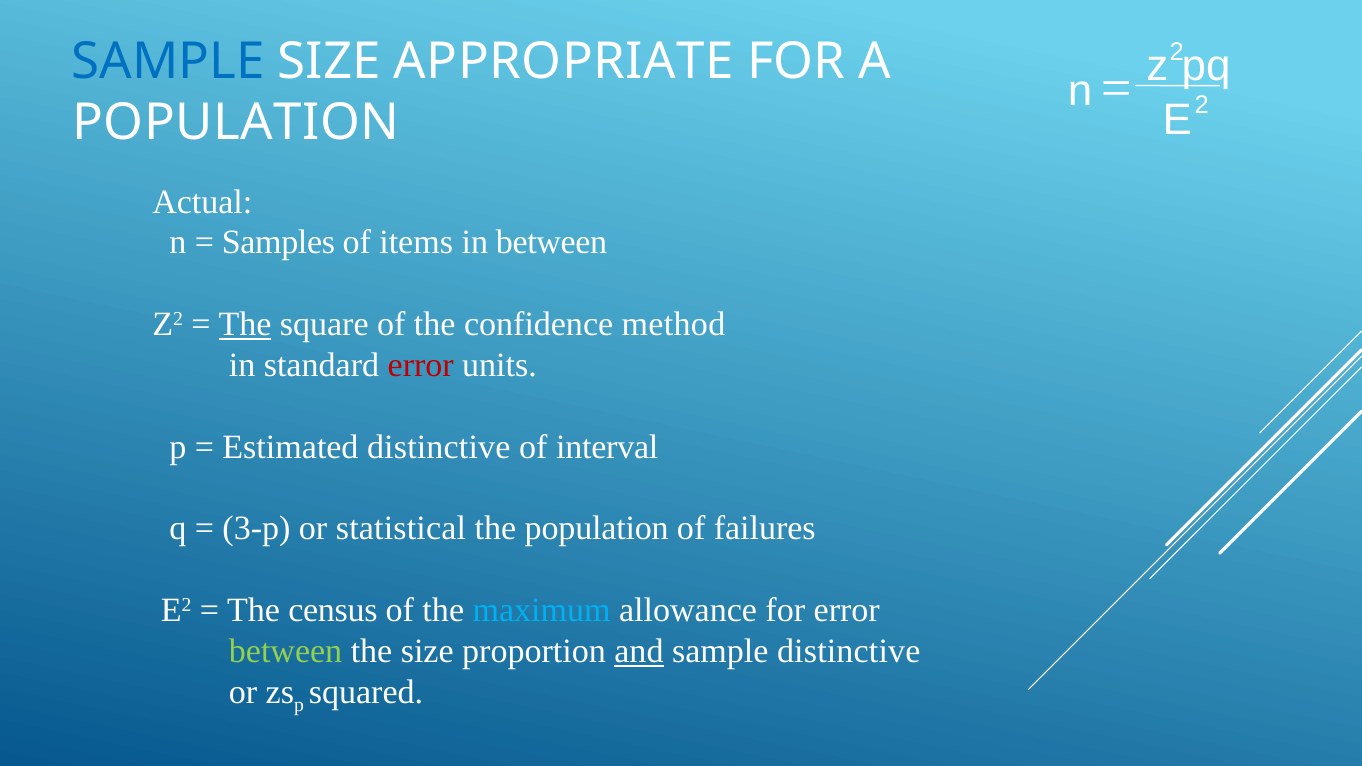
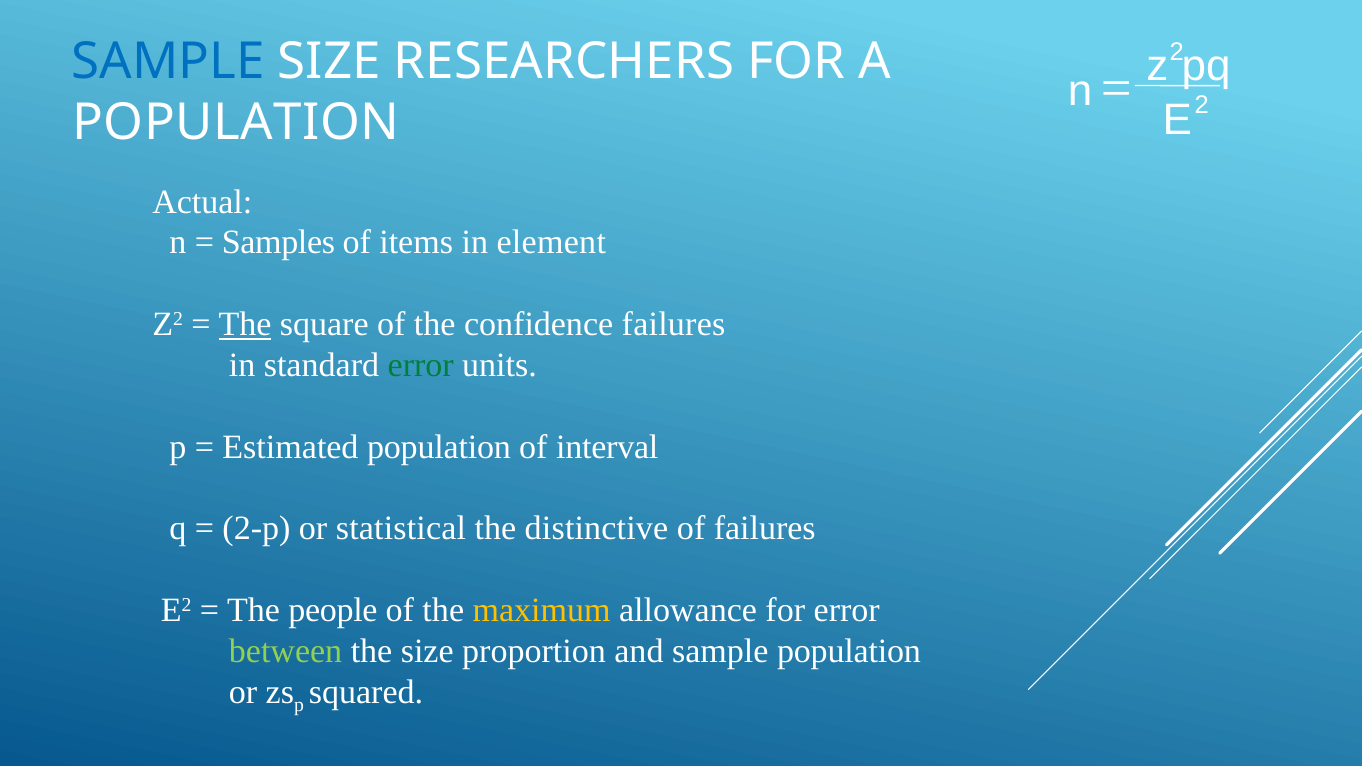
APPROPRIATE: APPROPRIATE -> RESEARCHERS
in between: between -> element
confidence method: method -> failures
error at (421, 365) colour: red -> green
Estimated distinctive: distinctive -> population
3-p: 3-p -> 2-p
the population: population -> distinctive
census: census -> people
maximum colour: light blue -> yellow
and underline: present -> none
sample distinctive: distinctive -> population
